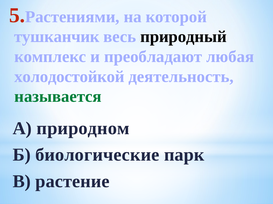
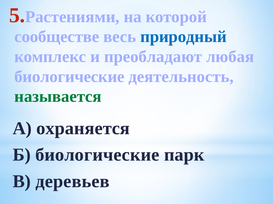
тушканчик: тушканчик -> сообществе
природный colour: black -> blue
холодостойкой at (69, 77): холодостойкой -> биологические
природном: природном -> охраняется
растение: растение -> деревьев
